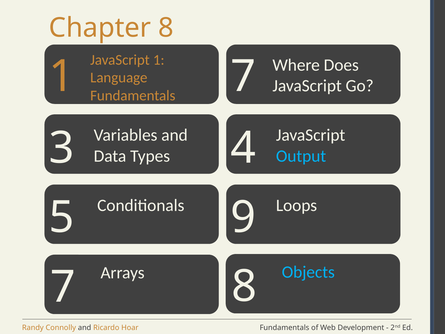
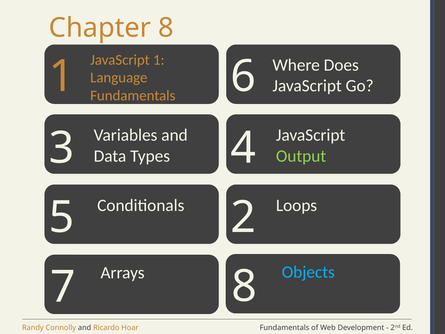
1 7: 7 -> 6
Output colour: light blue -> light green
9: 9 -> 2
